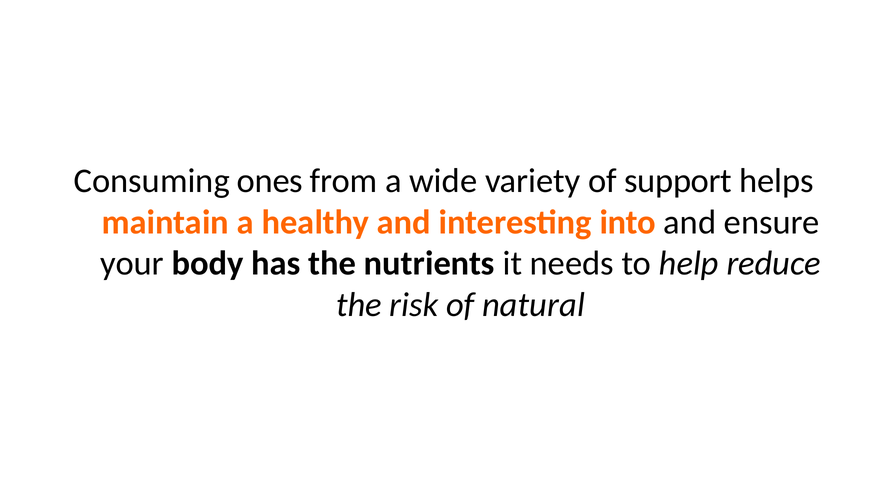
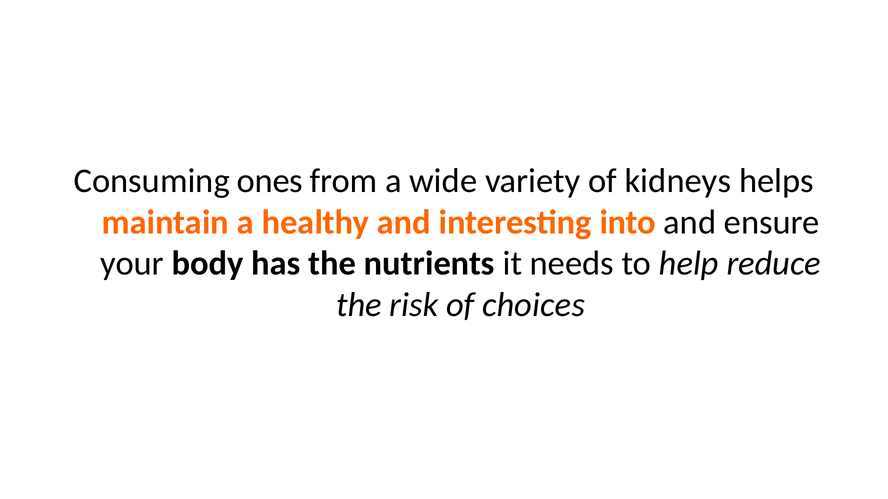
support: support -> kidneys
natural: natural -> choices
